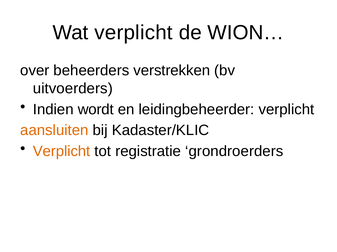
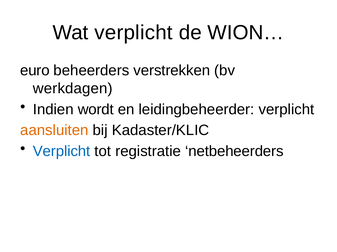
over: over -> euro
uitvoerders: uitvoerders -> werkdagen
Verplicht at (62, 152) colour: orange -> blue
grondroerders: grondroerders -> netbeheerders
